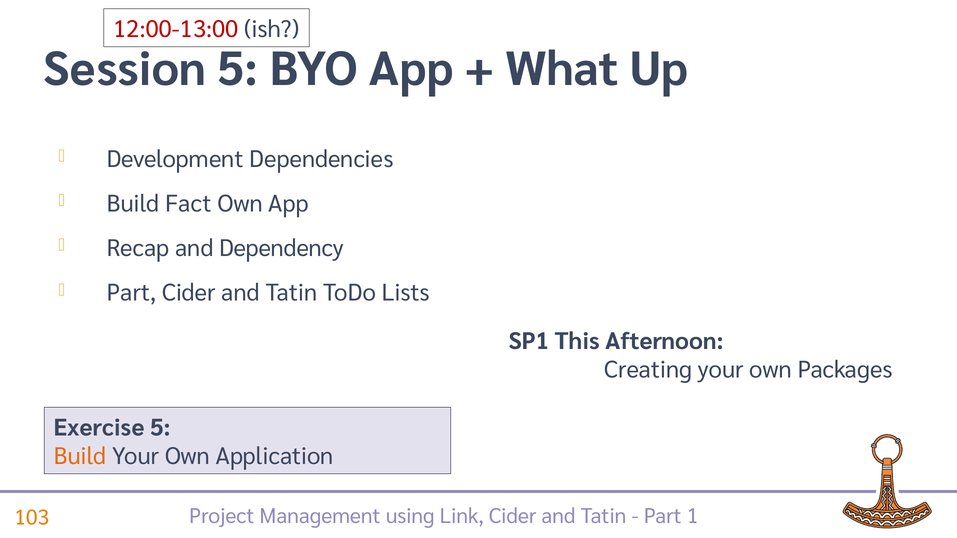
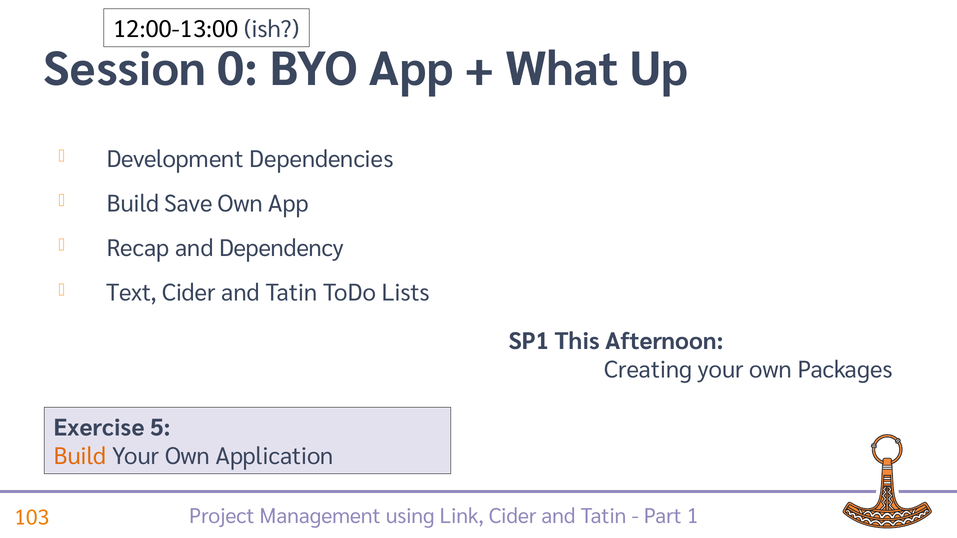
12:00-13:00 colour: red -> black
Session 5: 5 -> 0
Fact: Fact -> Save
Part at (131, 293): Part -> Text
